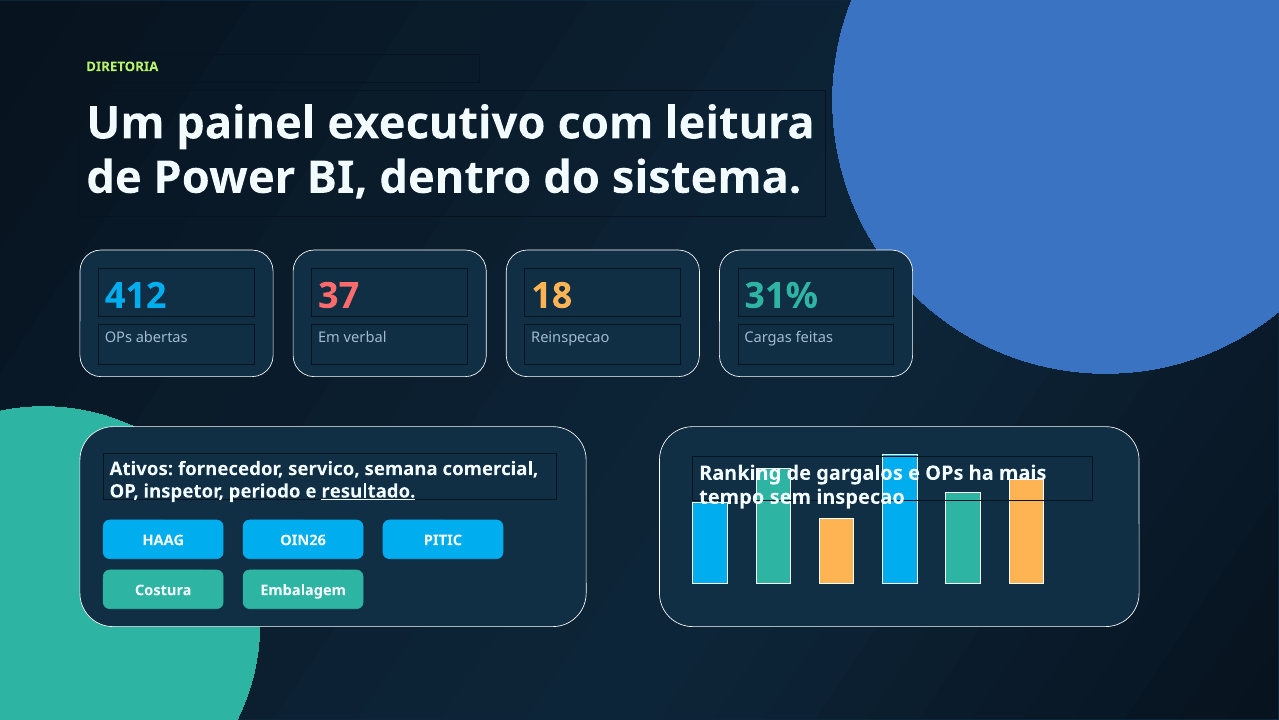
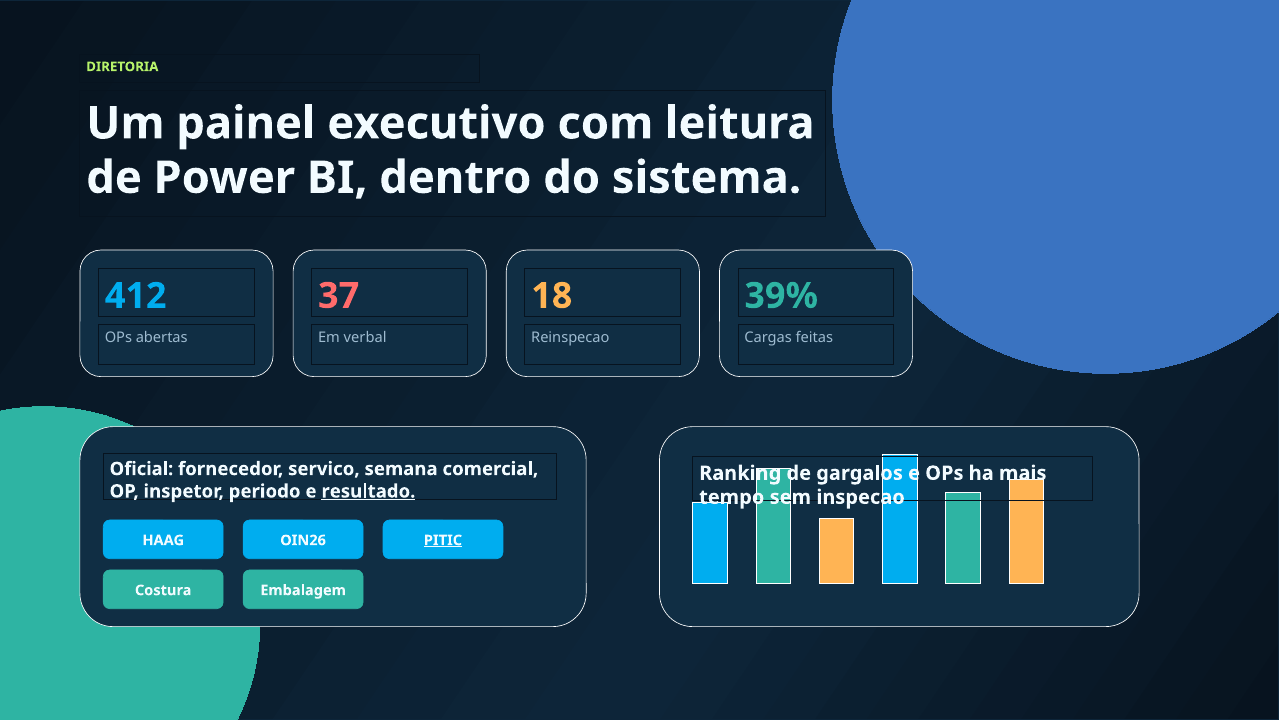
31%: 31% -> 39%
Ativos: Ativos -> Oficial
PITIC underline: none -> present
